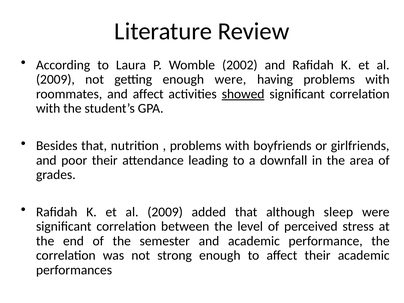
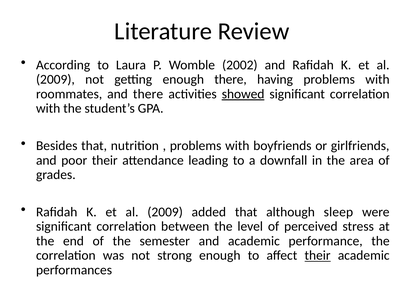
enough were: were -> there
and affect: affect -> there
their at (318, 256) underline: none -> present
